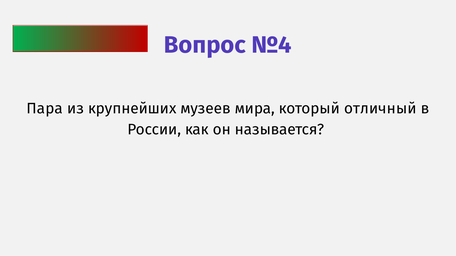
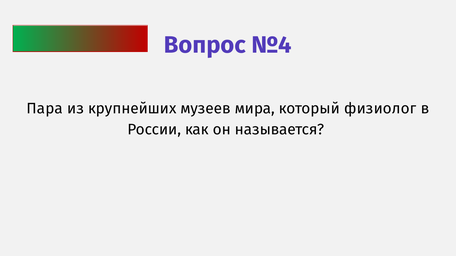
отличный: отличный -> физиолог
